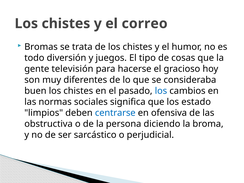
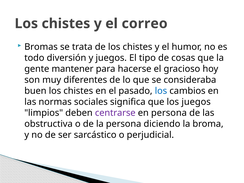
televisión: televisión -> mantener
los estado: estado -> juegos
centrarse colour: blue -> purple
en ofensiva: ofensiva -> persona
